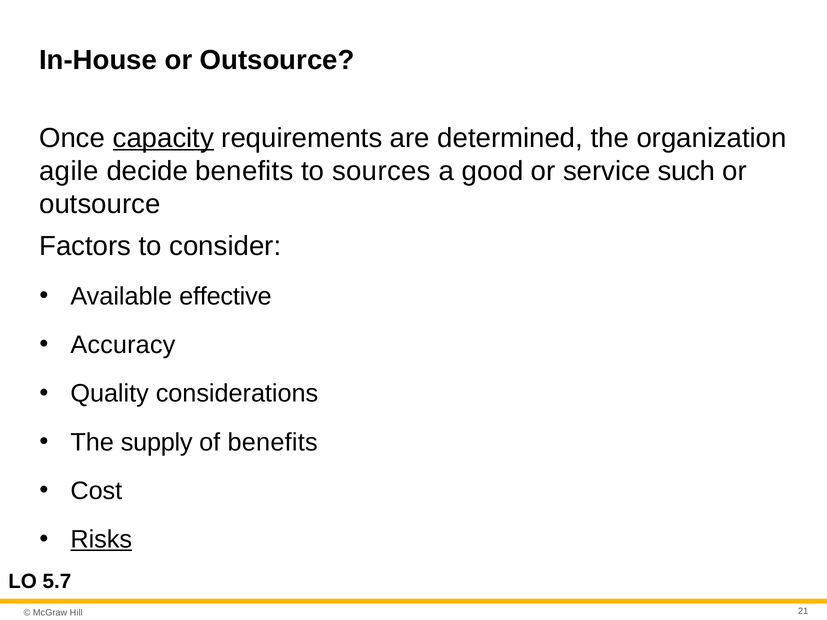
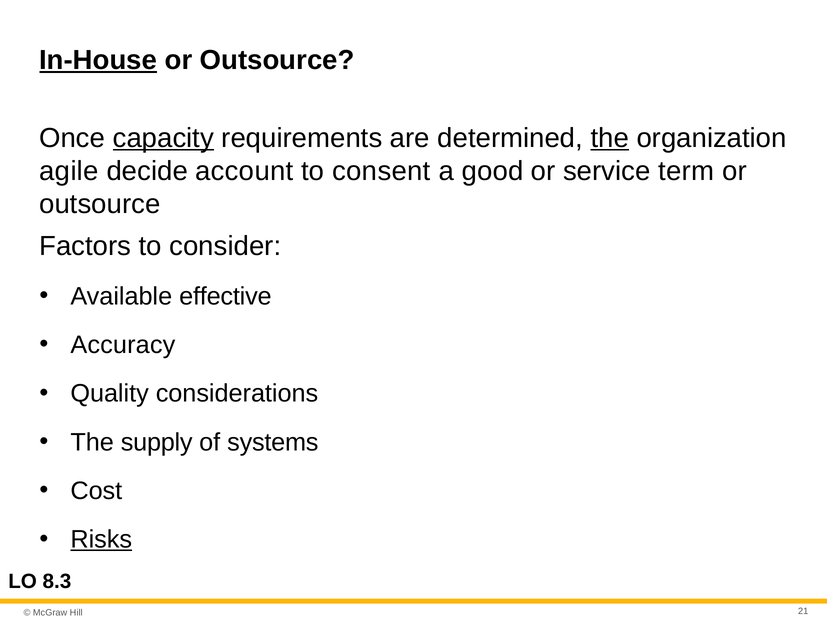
In-House underline: none -> present
the at (610, 138) underline: none -> present
decide benefits: benefits -> account
sources: sources -> consent
such: such -> term
of benefits: benefits -> systems
5.7: 5.7 -> 8.3
